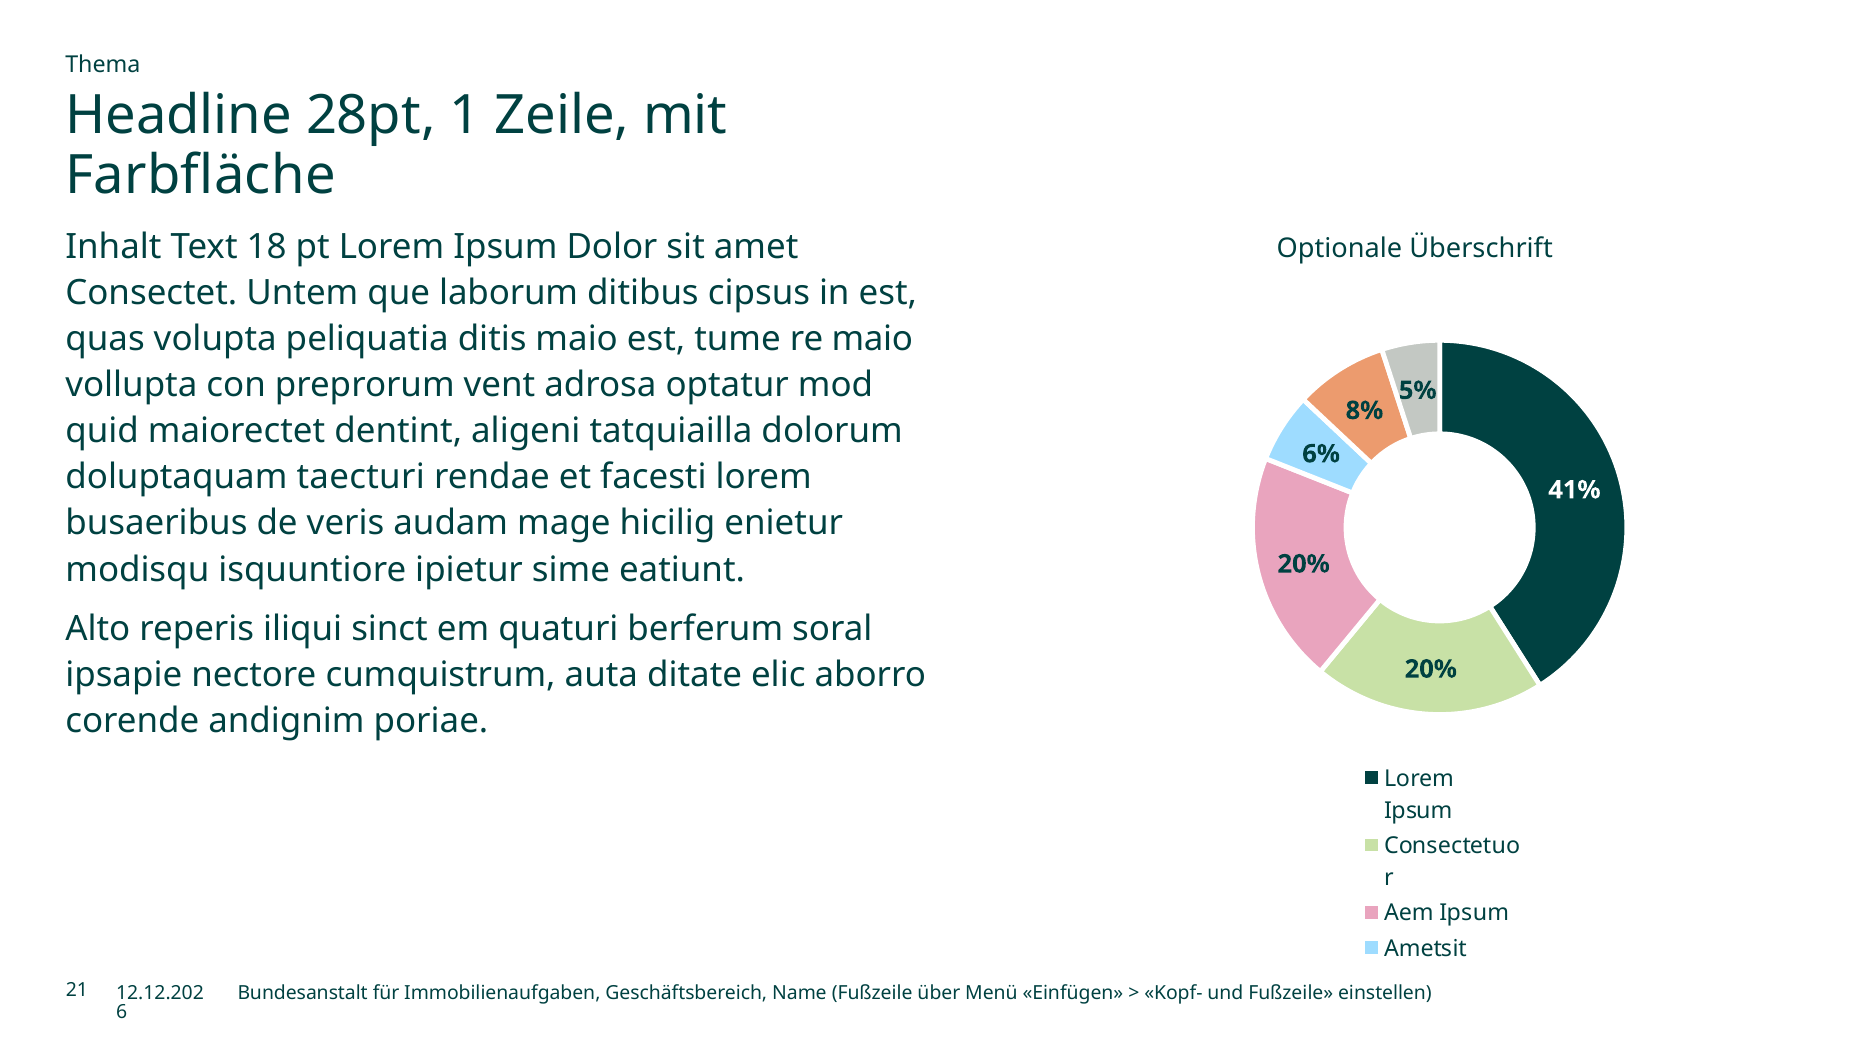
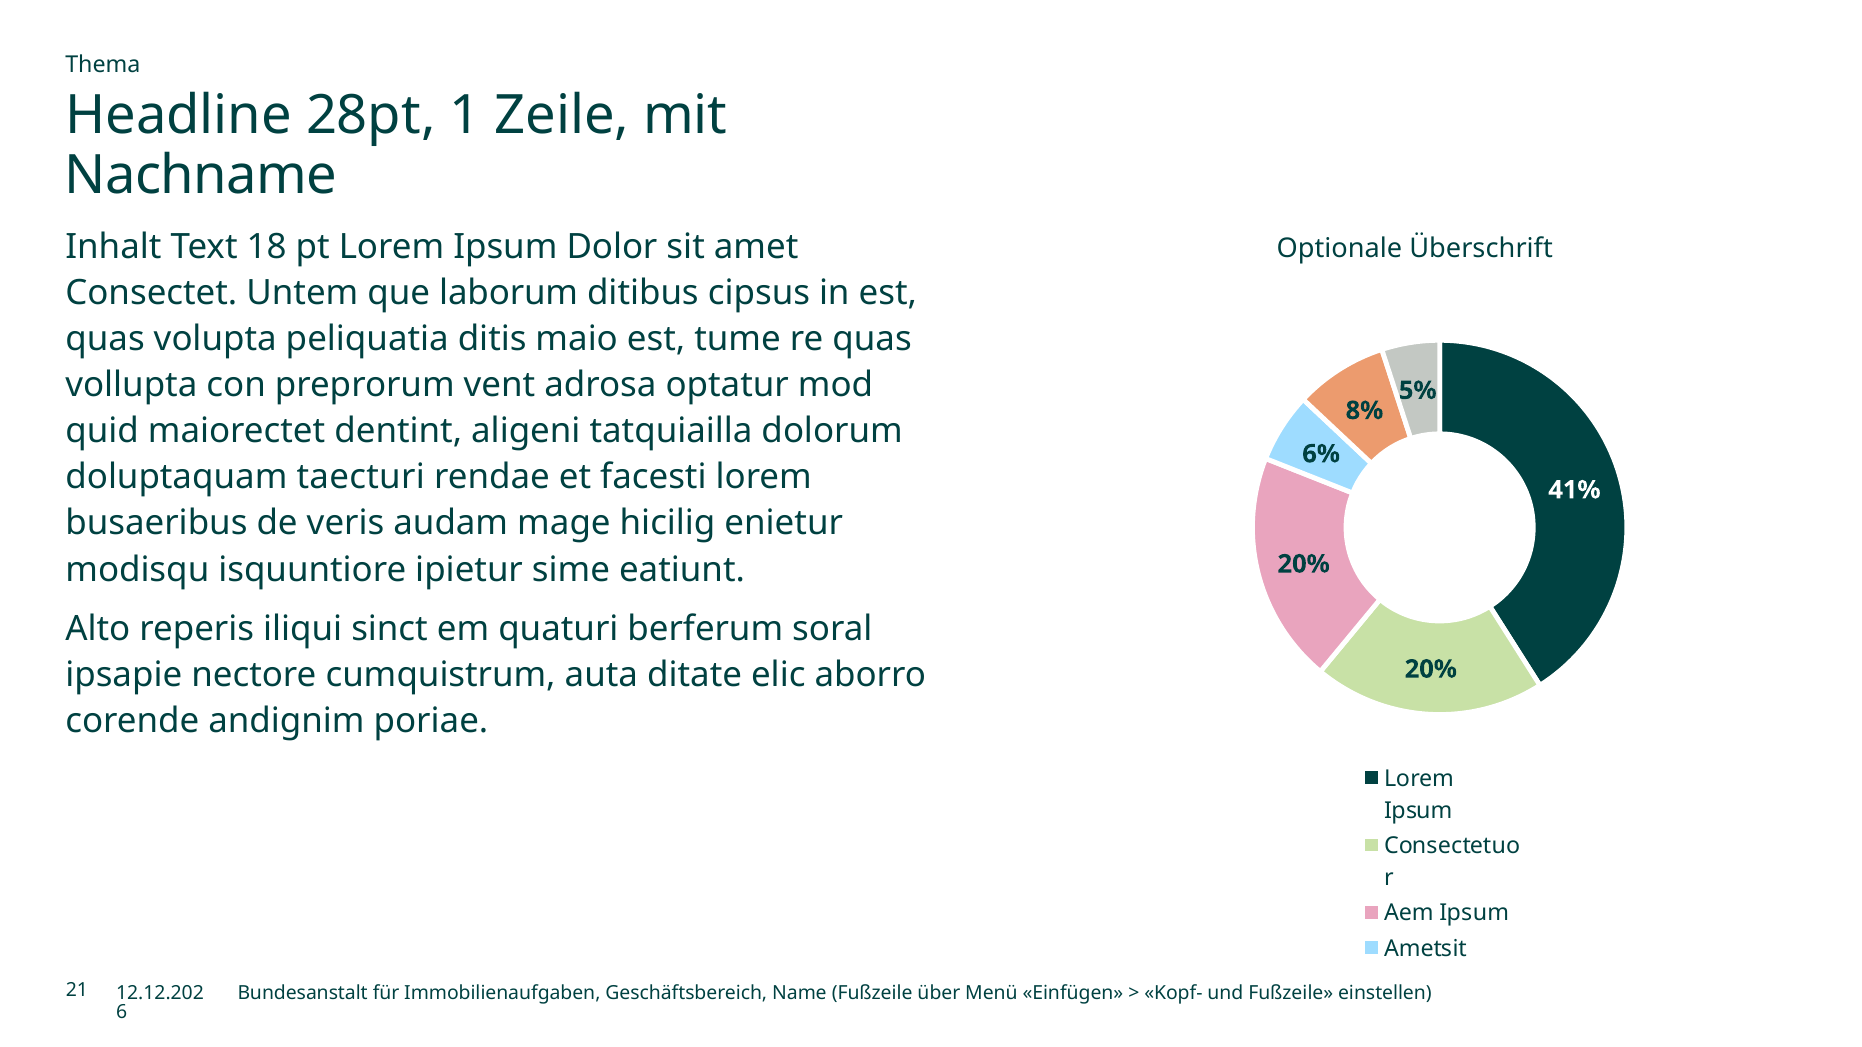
Farbfläche: Farbfläche -> Nachname
re maio: maio -> quas
